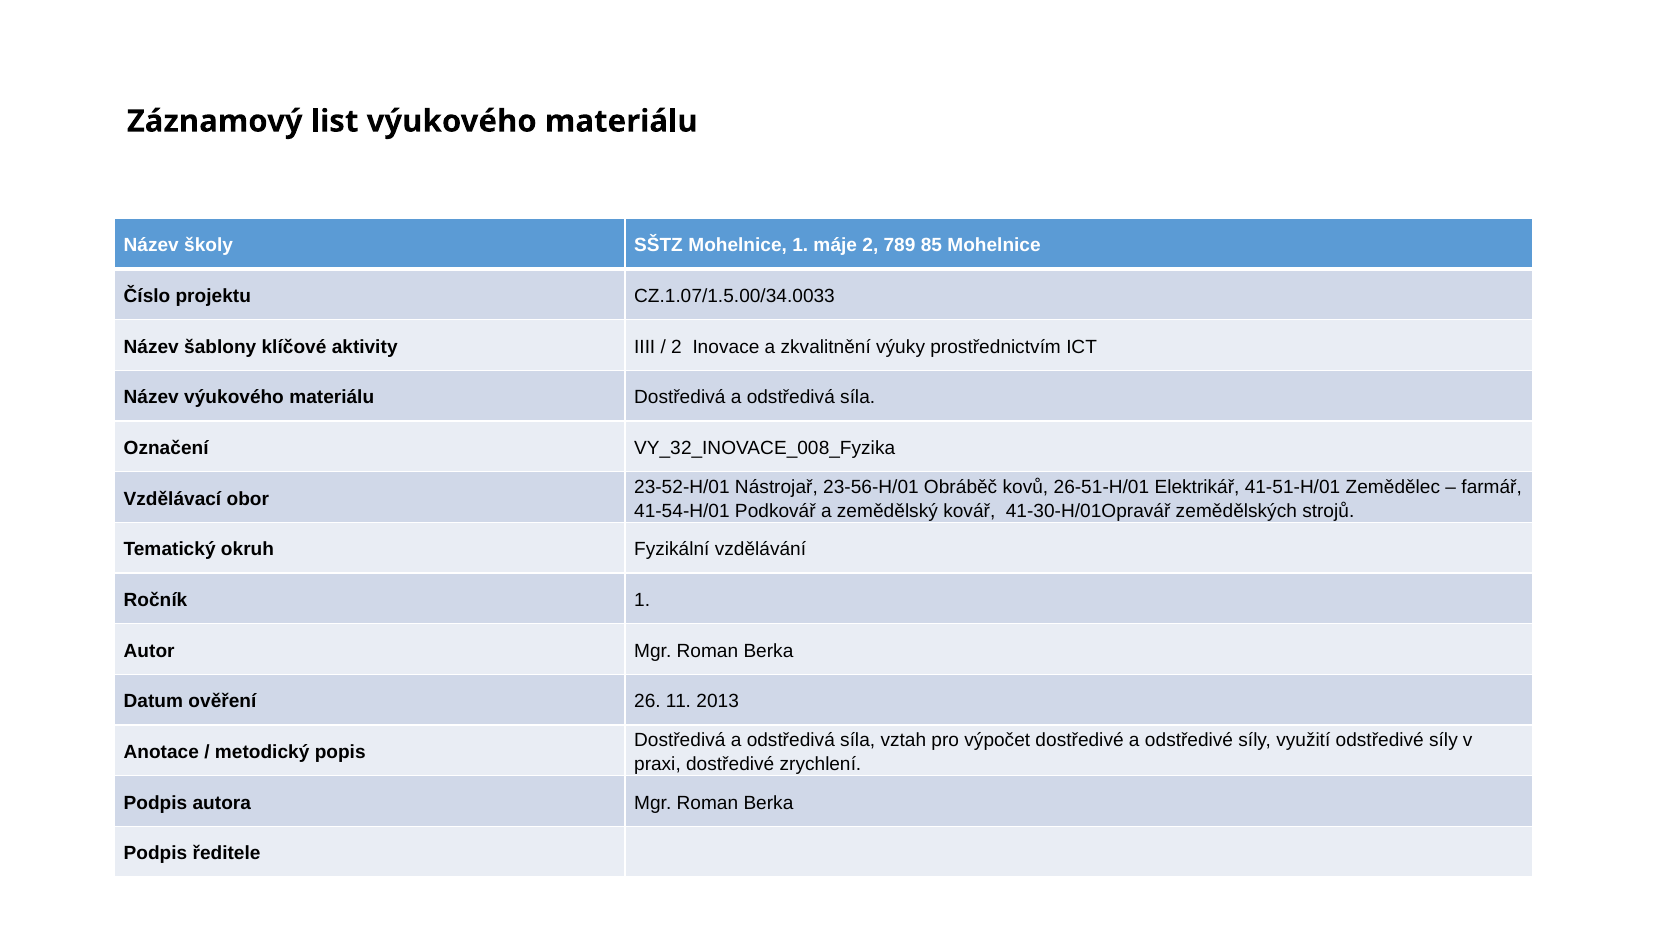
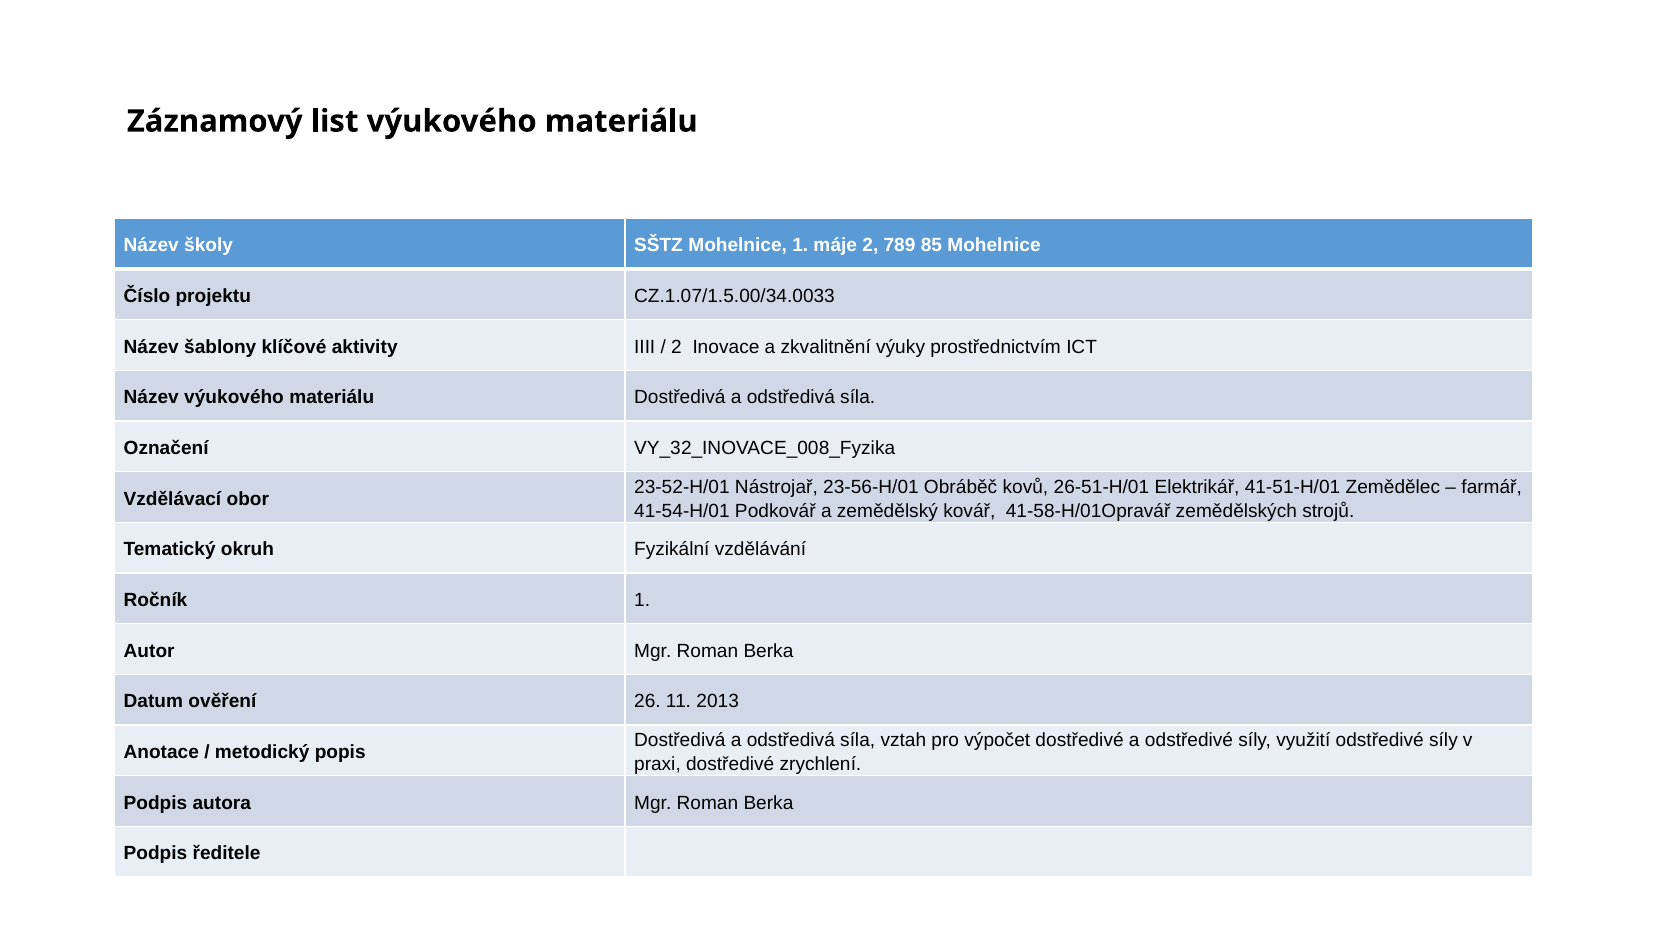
41-30-H/01Opravář: 41-30-H/01Opravář -> 41-58-H/01Opravář
